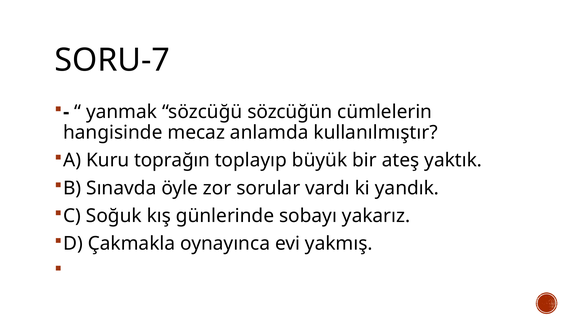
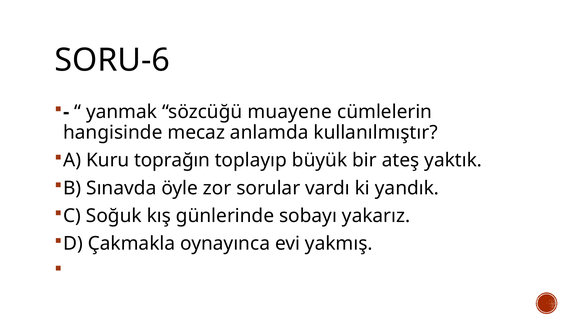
SORU-7: SORU-7 -> SORU-6
sözcüğün: sözcüğün -> muayene
